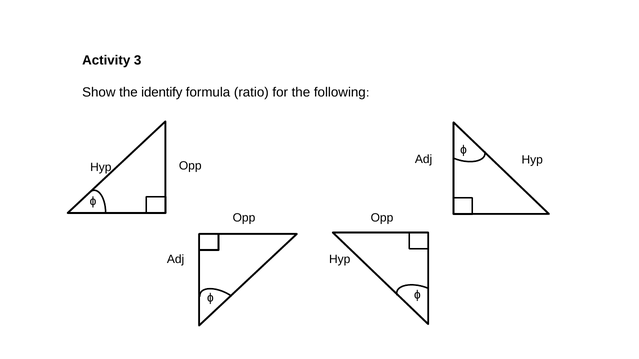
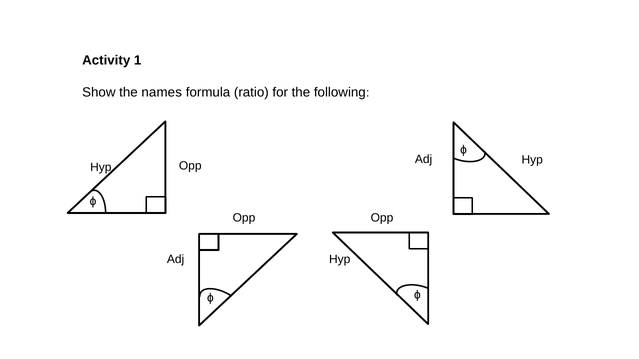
3: 3 -> 1
identify: identify -> names
